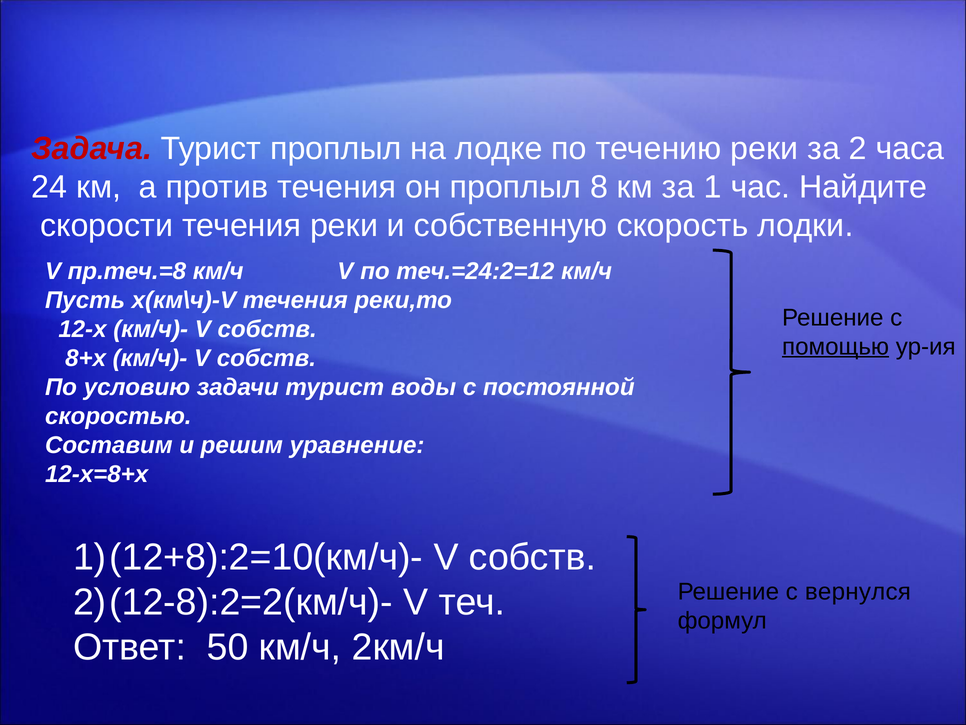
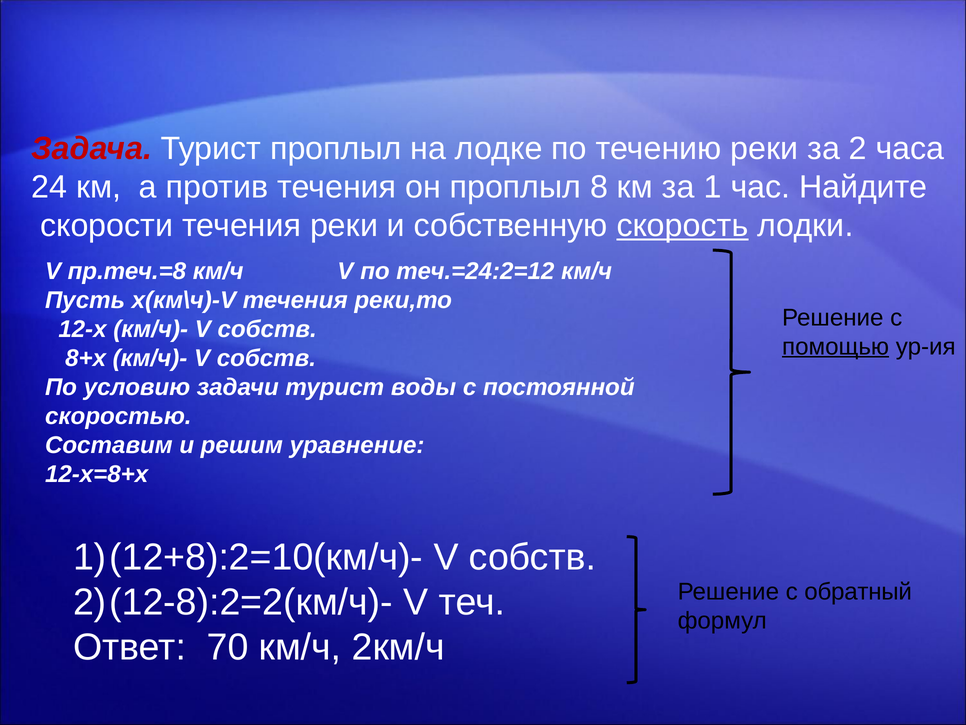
скорость underline: none -> present
вернулся: вернулся -> обратный
50: 50 -> 70
